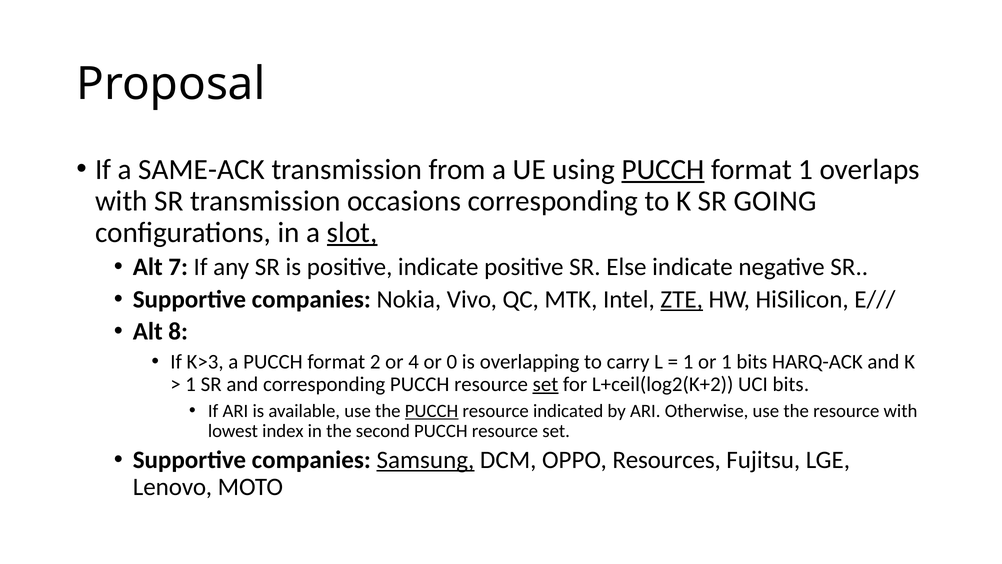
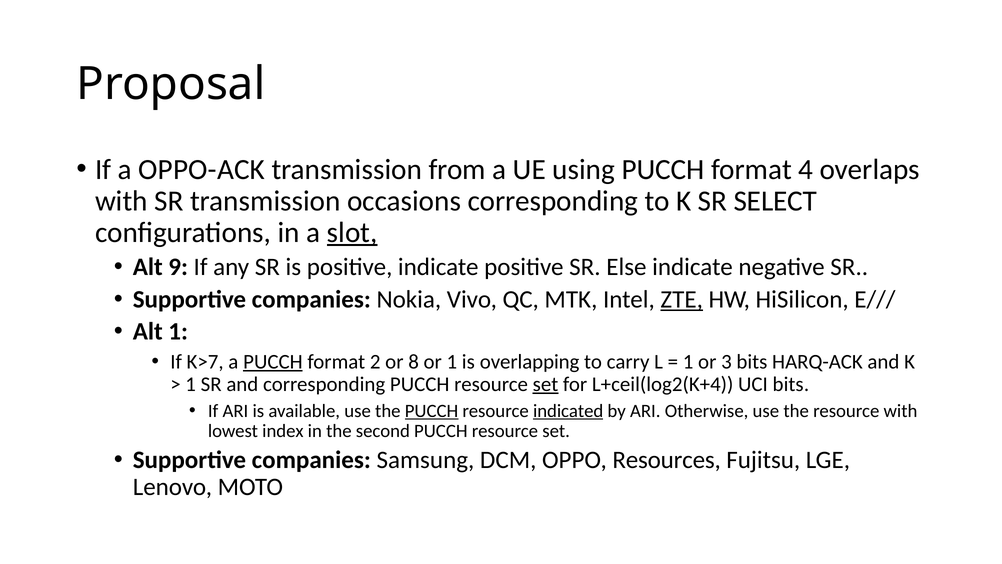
SAME-ACK: SAME-ACK -> OPPO-ACK
PUCCH at (663, 169) underline: present -> none
format 1: 1 -> 4
GOING: GOING -> SELECT
7: 7 -> 9
Alt 8: 8 -> 1
K>3: K>3 -> K>7
PUCCH at (273, 361) underline: none -> present
4: 4 -> 8
or 0: 0 -> 1
or 1: 1 -> 3
L+ceil(log2(K+2: L+ceil(log2(K+2 -> L+ceil(log2(K+4
indicated underline: none -> present
Samsung underline: present -> none
